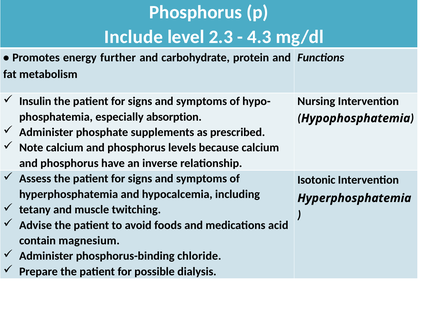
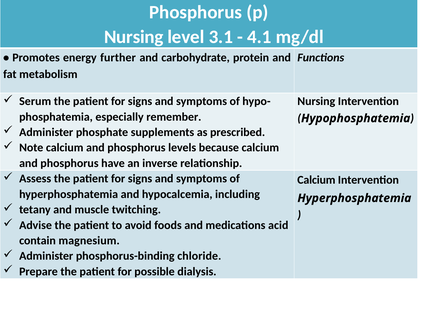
Include at (134, 37): Include -> Nursing
2.3: 2.3 -> 3.1
4.3: 4.3 -> 4.1
Insulin: Insulin -> Serum
absorption: absorption -> remember
Isotonic at (316, 180): Isotonic -> Calcium
